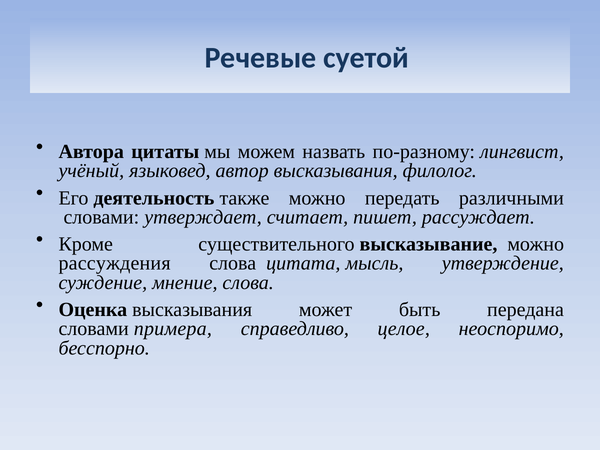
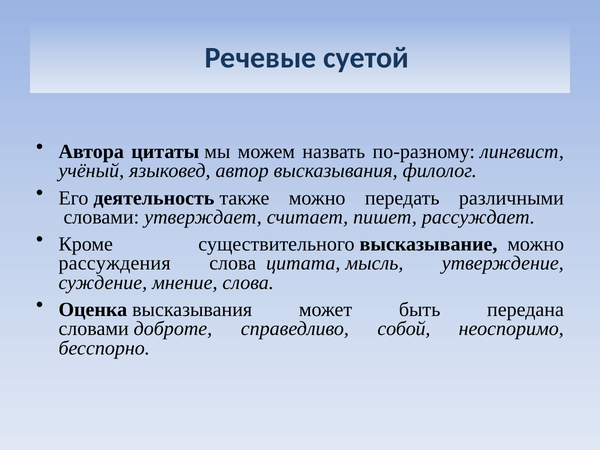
примера: примера -> доброте
целое: целое -> собой
